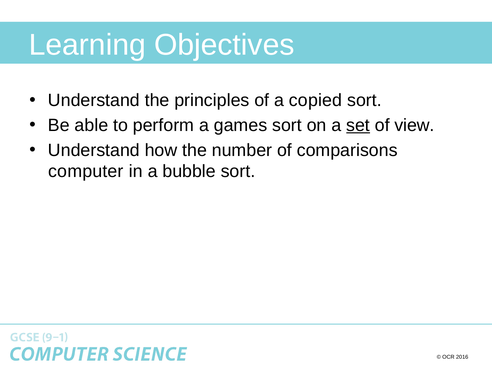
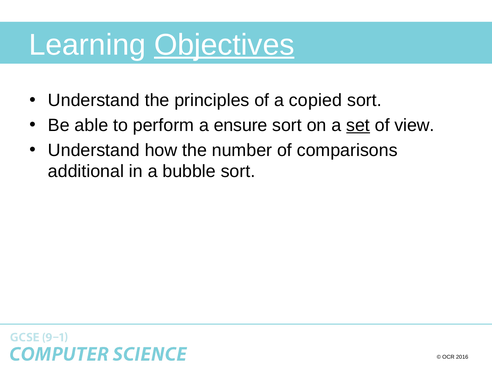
Objectives underline: none -> present
games: games -> ensure
computer: computer -> additional
